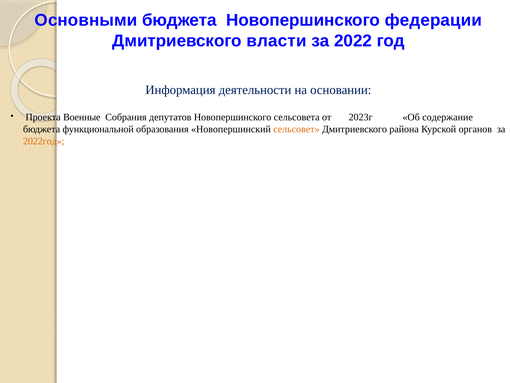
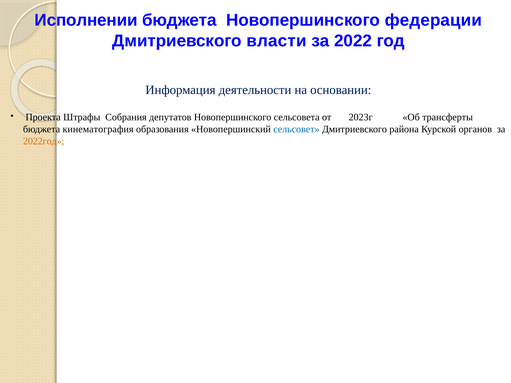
Основными: Основными -> Исполнении
Военные: Военные -> Штрафы
содержание: содержание -> трансферты
функциональной: функциональной -> кинематография
сельсовет colour: orange -> blue
